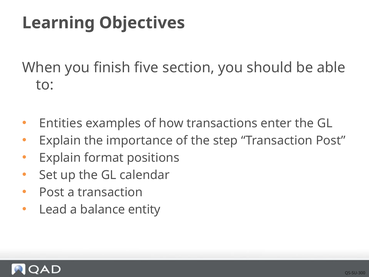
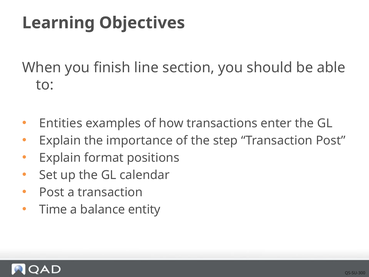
five: five -> line
Lead: Lead -> Time
